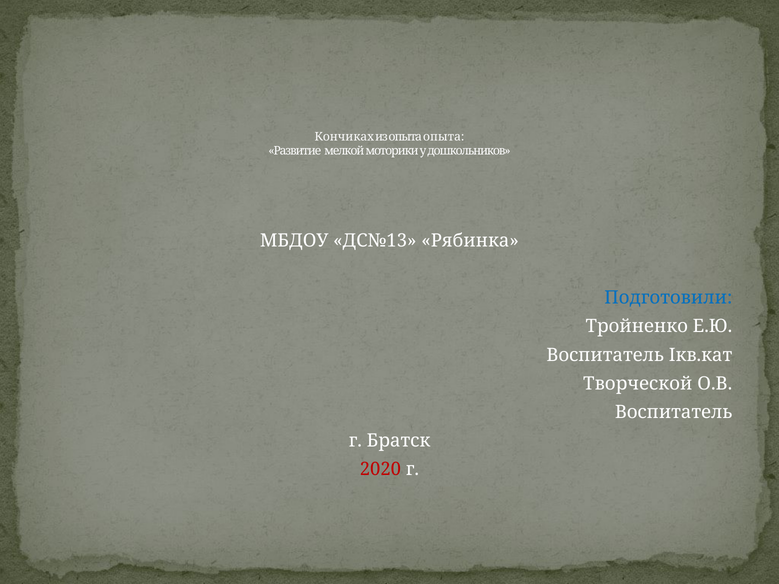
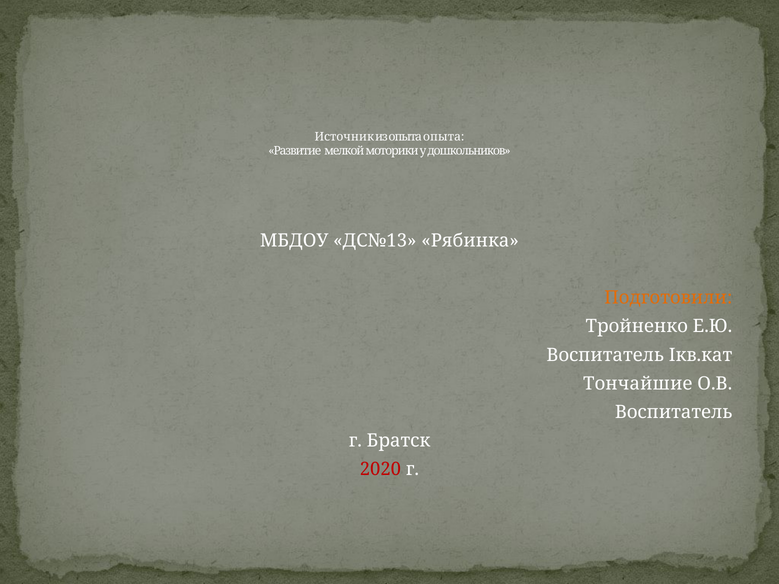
Кончиках: Кончиках -> Источник
Подготовили colour: blue -> orange
Творческой: Творческой -> Тончайшие
